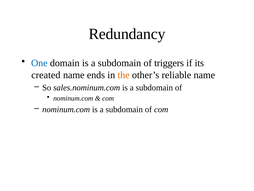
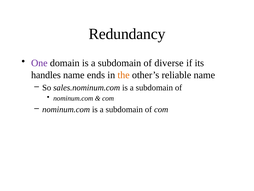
One colour: blue -> purple
triggers: triggers -> diverse
created: created -> handles
